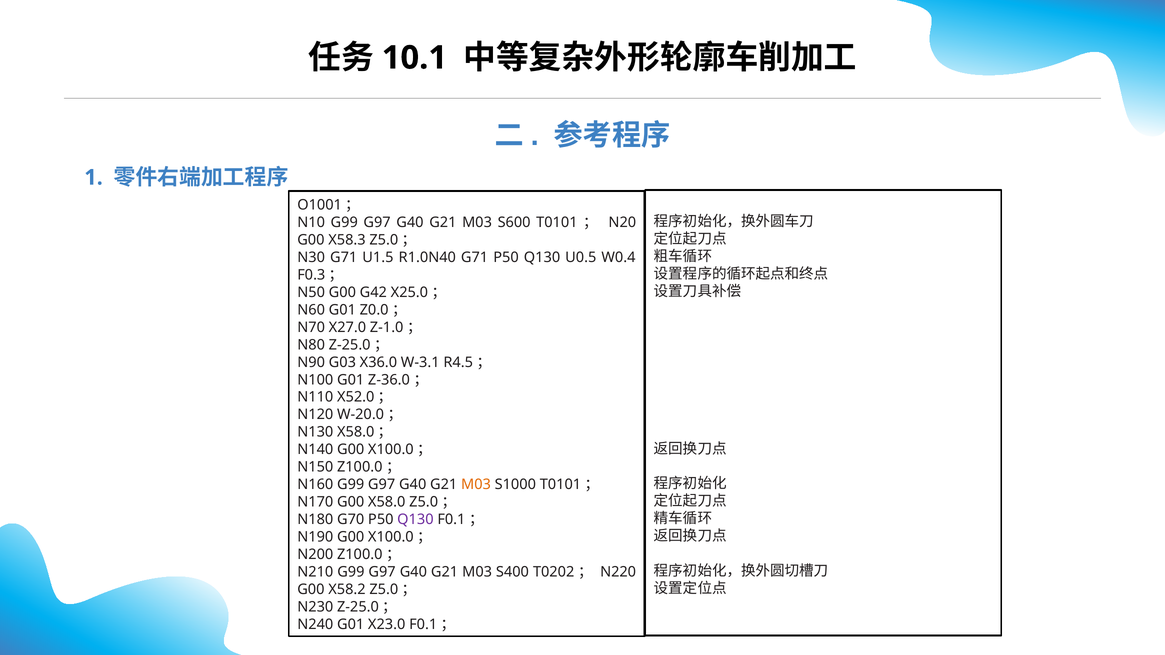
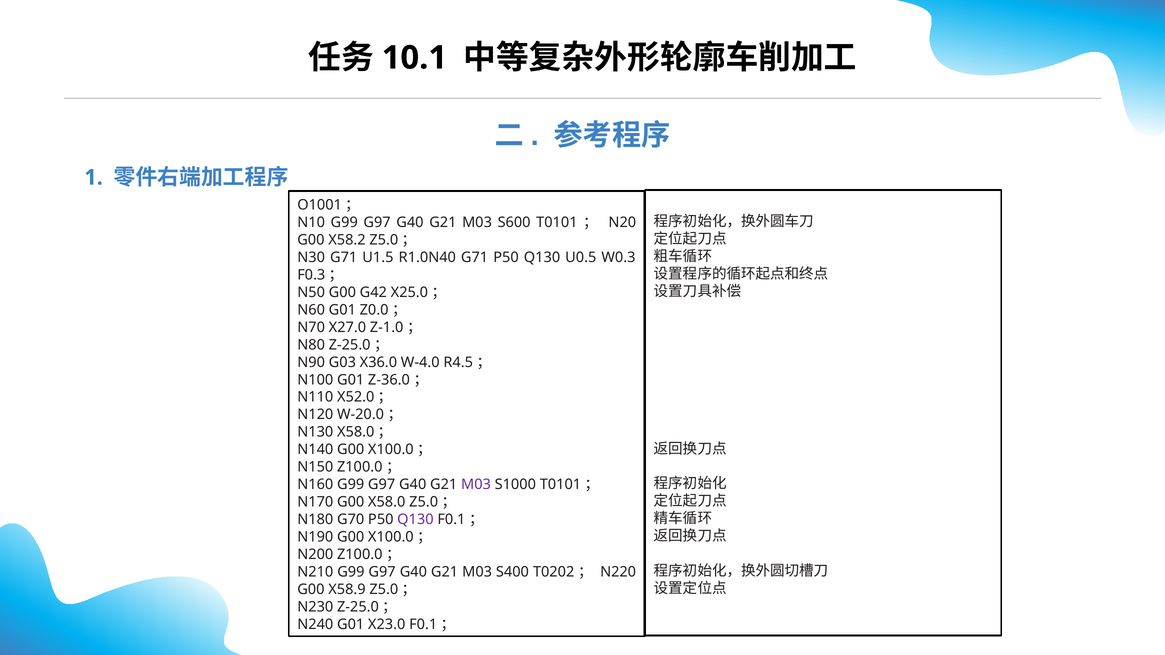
X58.3: X58.3 -> X58.2
W0.4: W0.4 -> W0.3
W-3.1: W-3.1 -> W-4.0
M03 at (476, 485) colour: orange -> purple
X58.2: X58.2 -> X58.9
